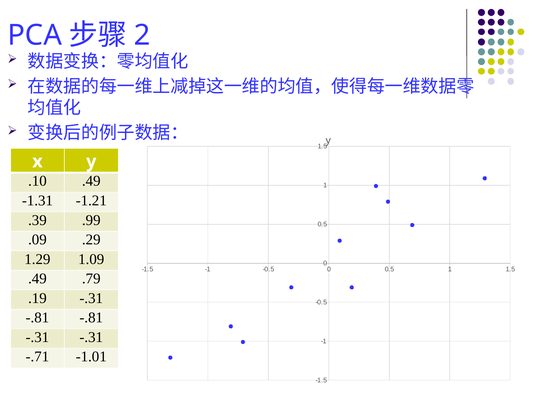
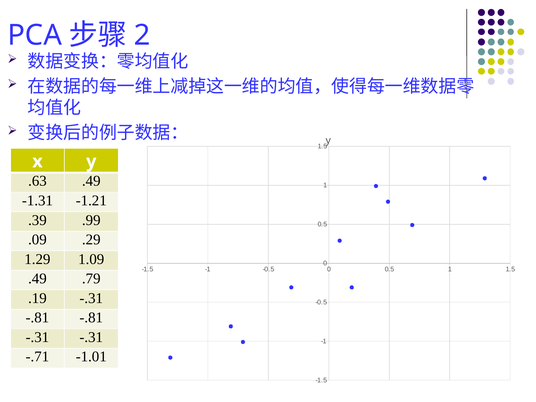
.10: .10 -> .63
